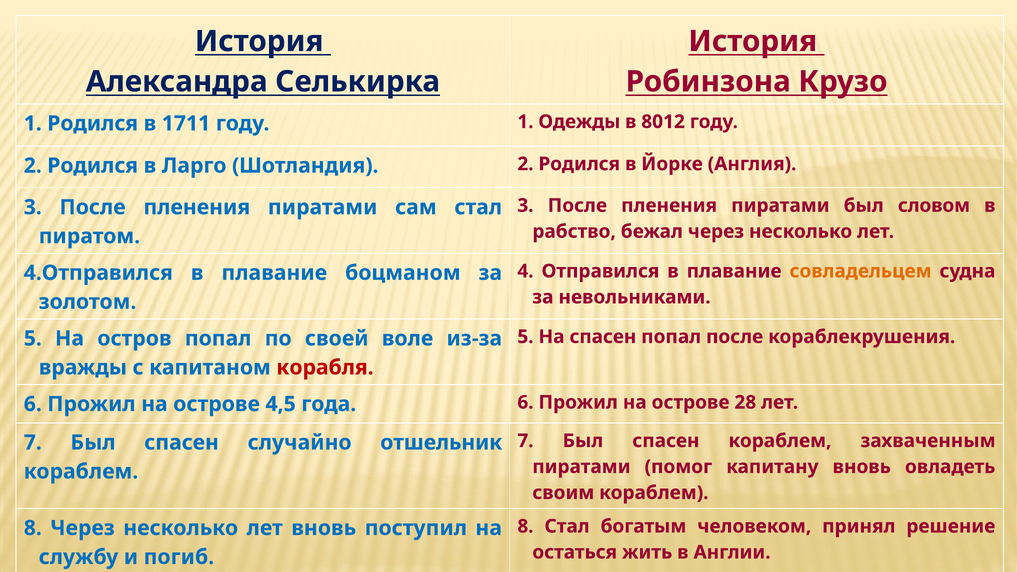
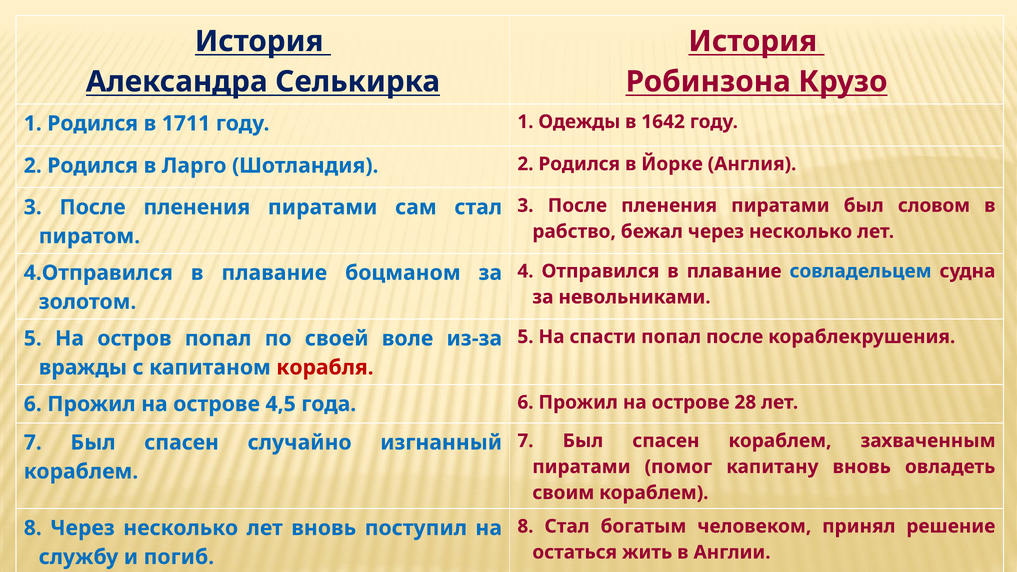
8012: 8012 -> 1642
совладельцем colour: orange -> blue
На спасен: спасен -> спасти
отшельник: отшельник -> изгнанный
